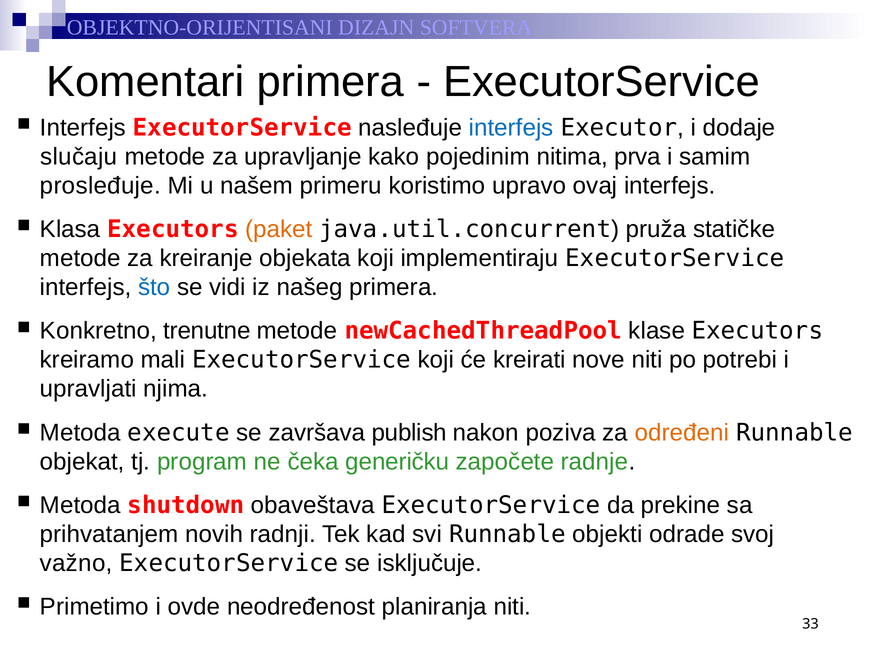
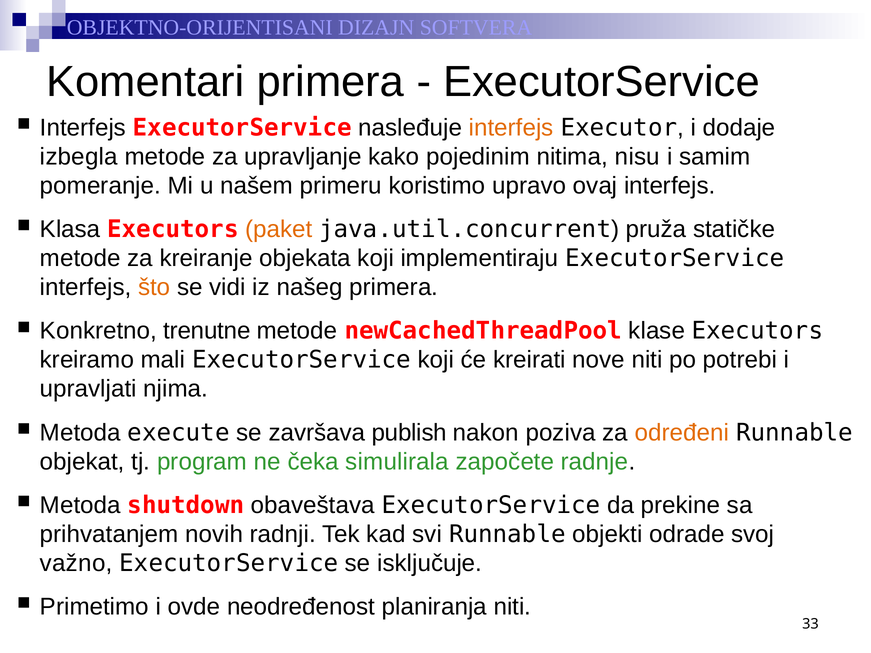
interfejs at (511, 128) colour: blue -> orange
slučaju: slučaju -> izbegla
prva: prva -> nisu
prosleđuje: prosleđuje -> pomeranje
što colour: blue -> orange
generičku: generičku -> simulirala
